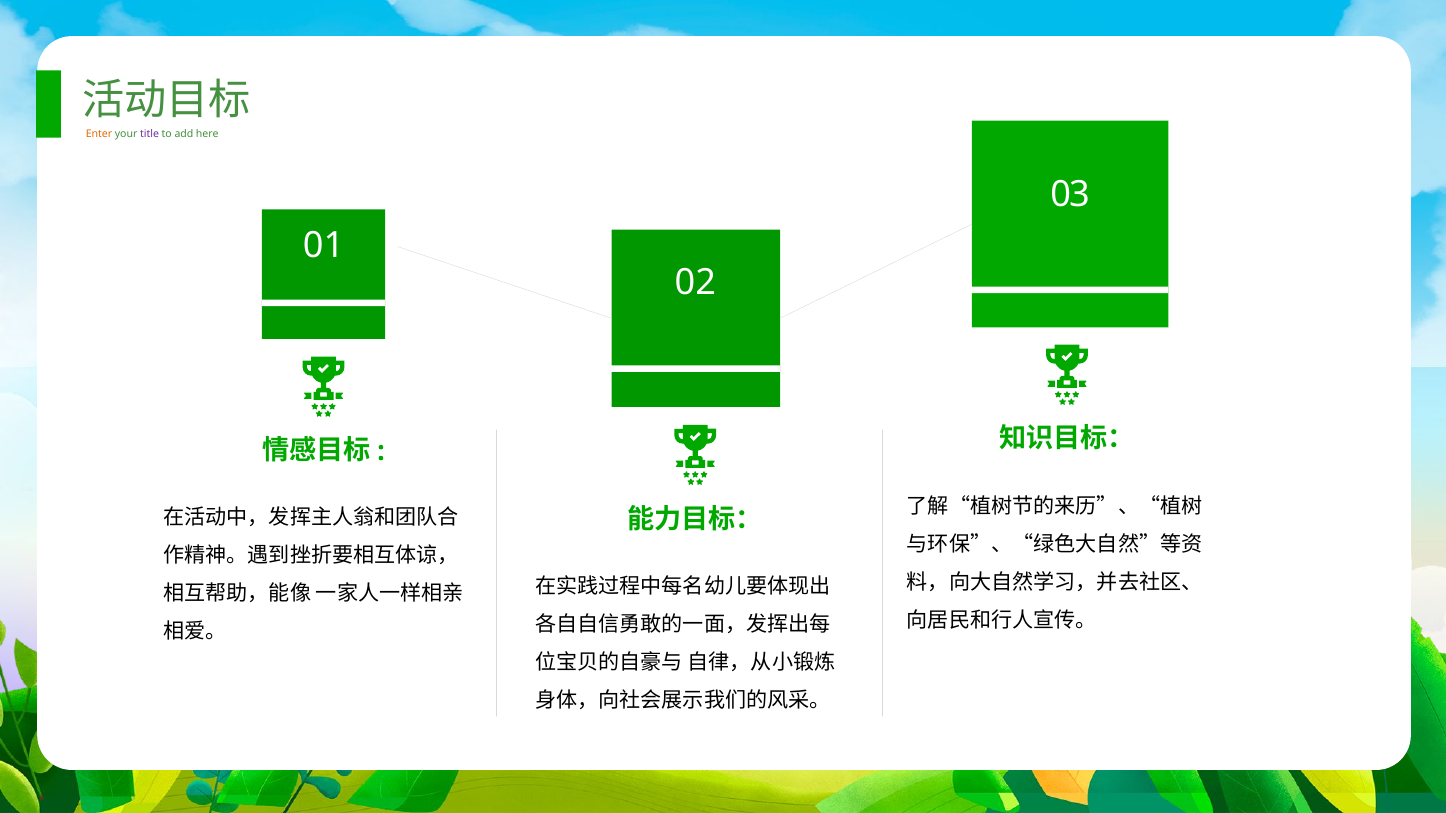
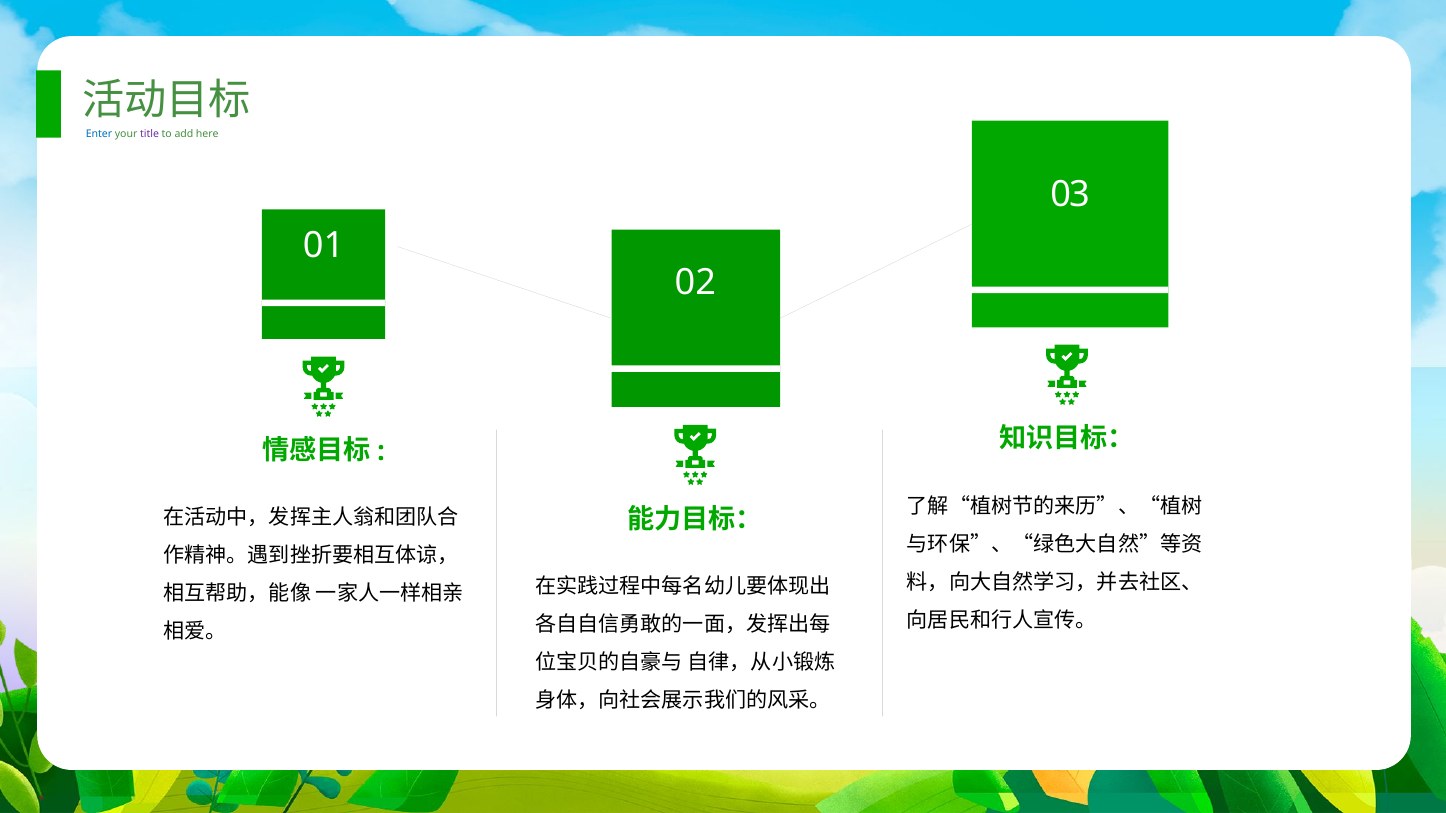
Enter colour: orange -> blue
